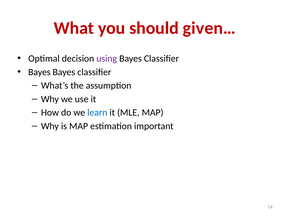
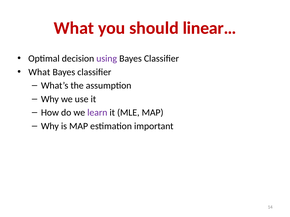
given…: given… -> linear…
Bayes at (39, 72): Bayes -> What
learn colour: blue -> purple
